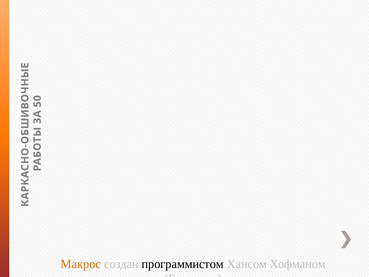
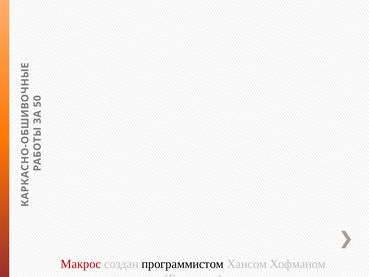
Макрос colour: orange -> red
